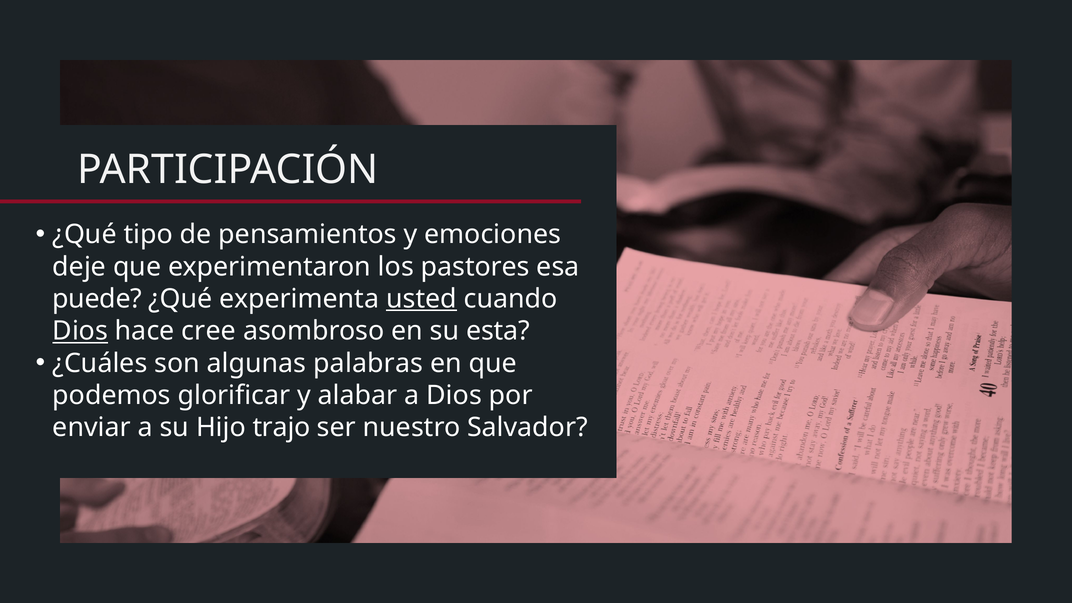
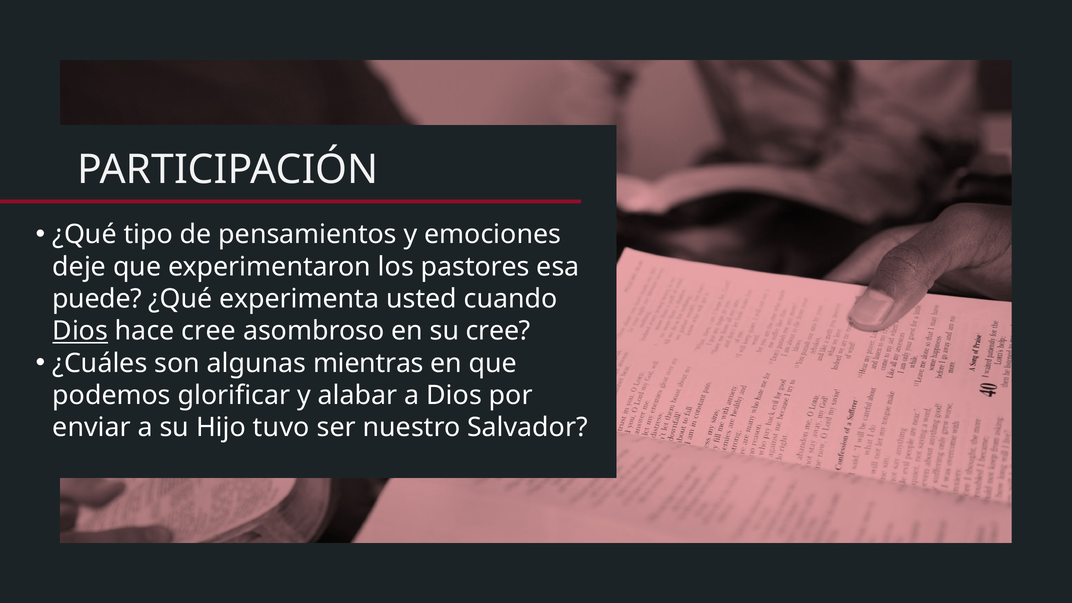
usted underline: present -> none
su esta: esta -> cree
palabras: palabras -> mientras
trajo: trajo -> tuvo
